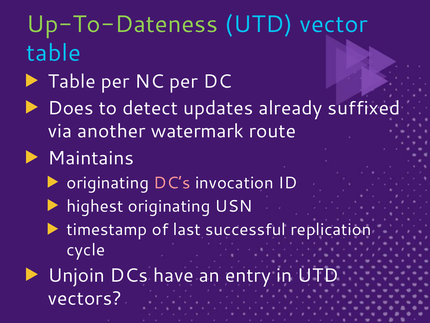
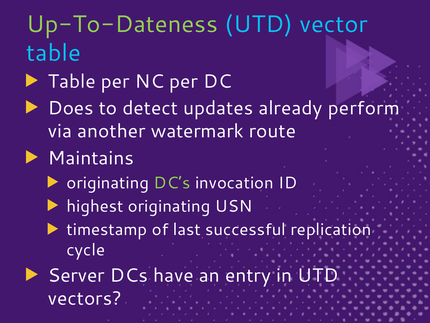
suffixed: suffixed -> perform
DC’s colour: pink -> light green
Unjoin: Unjoin -> Server
